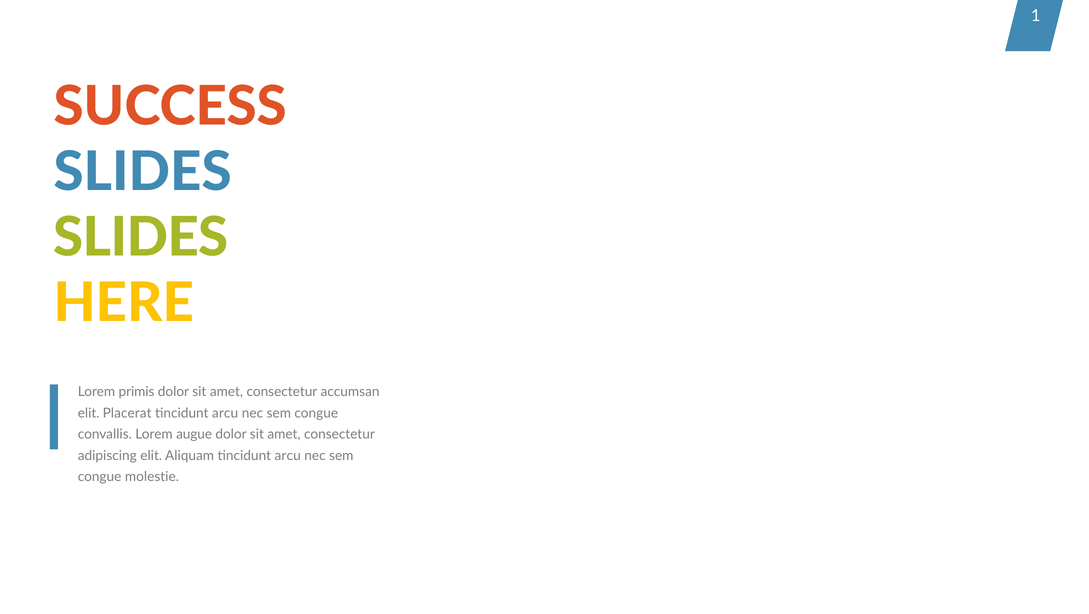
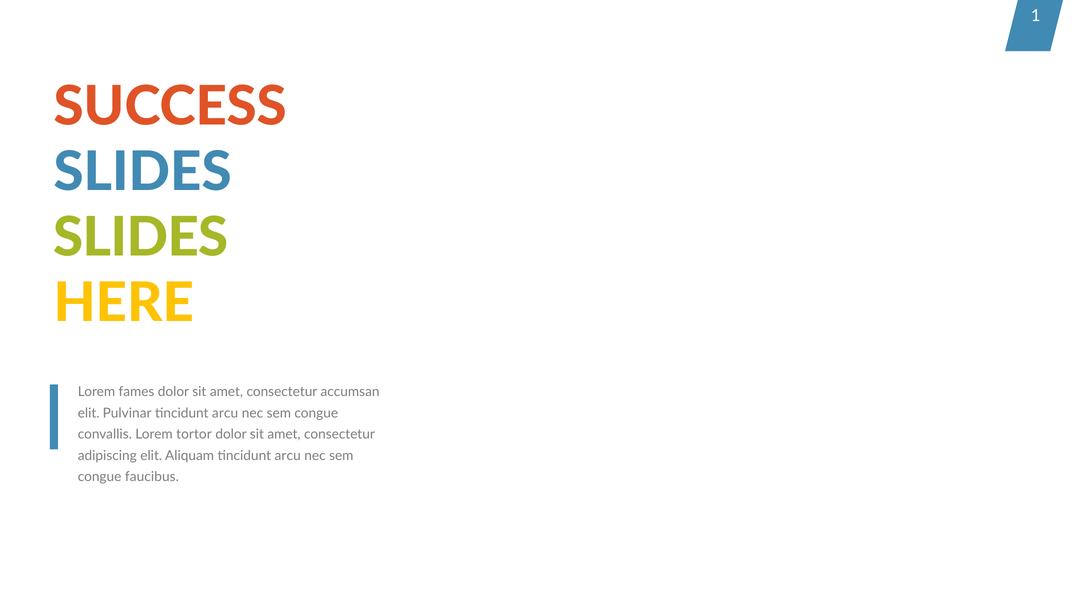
primis: primis -> fames
Placerat: Placerat -> Pulvinar
augue: augue -> tortor
molestie: molestie -> faucibus
